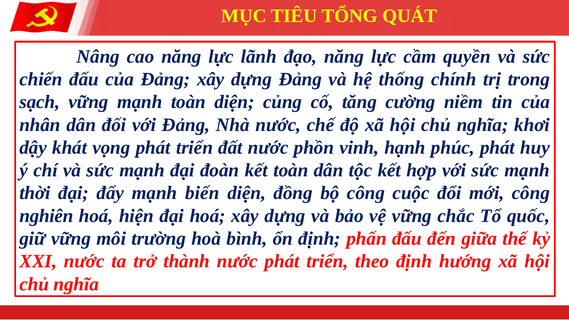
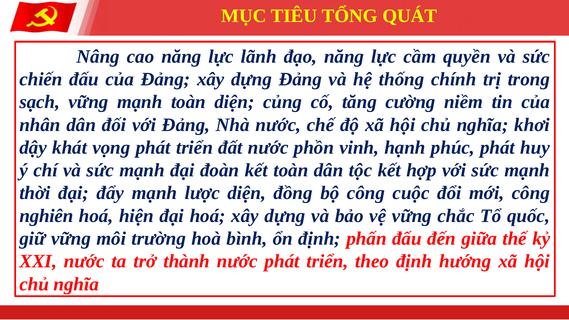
biến: biến -> lược
